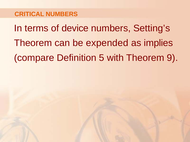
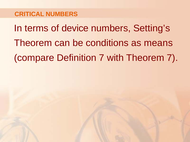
expended: expended -> conditions
implies: implies -> means
Definition 5: 5 -> 7
Theorem 9: 9 -> 7
